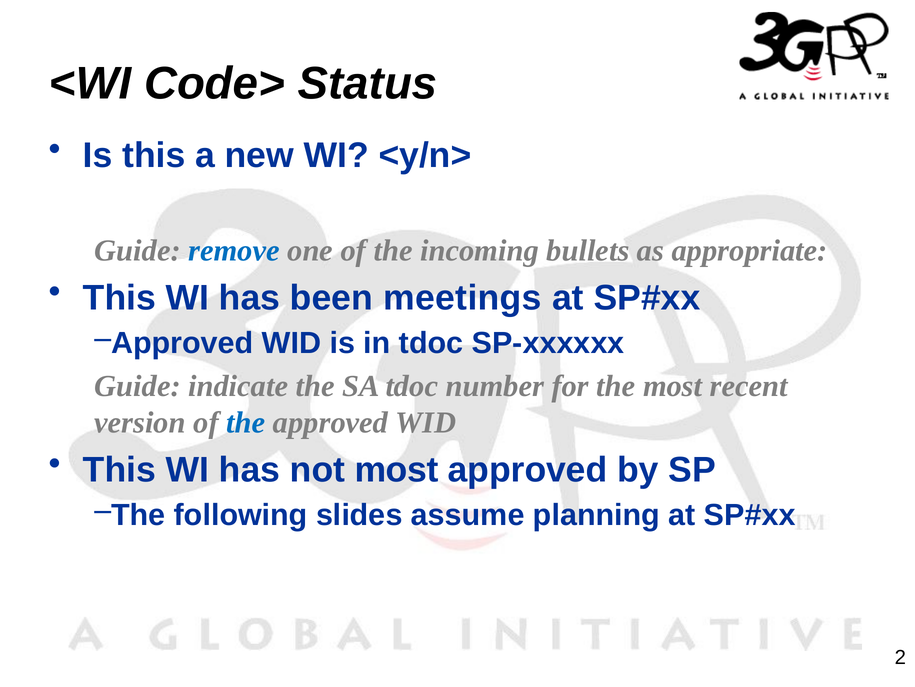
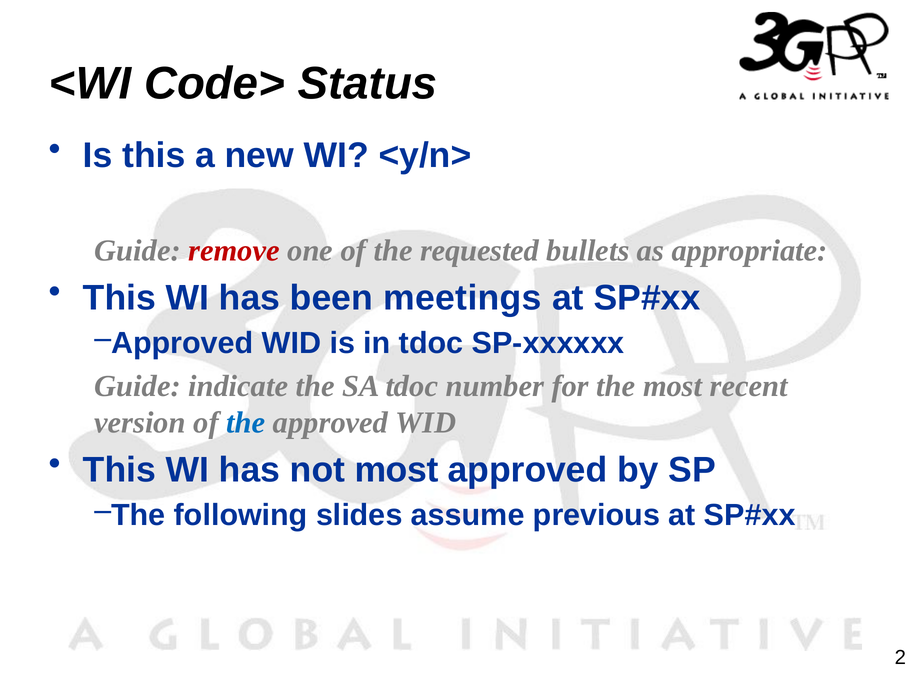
remove colour: blue -> red
incoming: incoming -> requested
planning: planning -> previous
